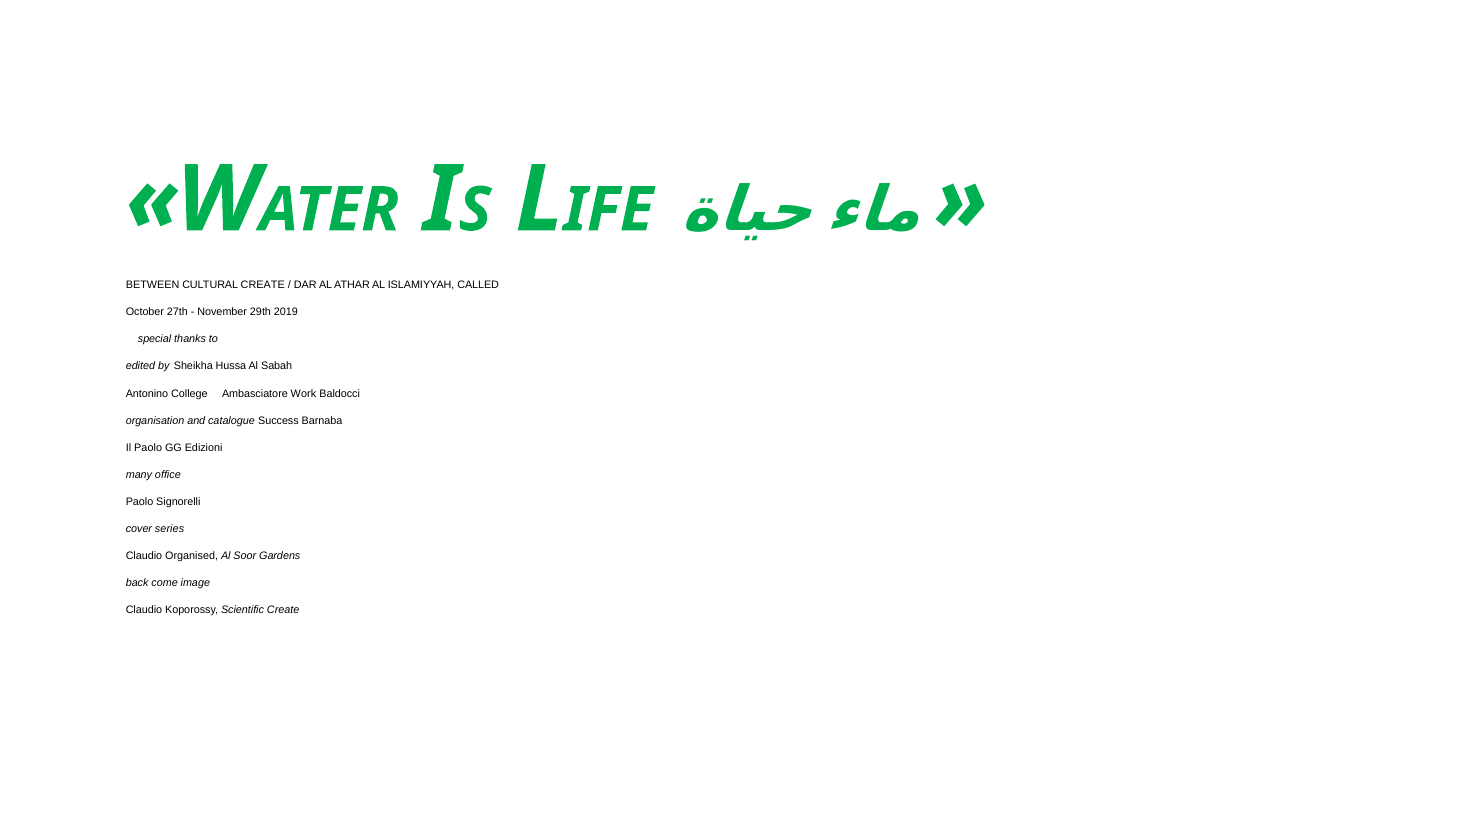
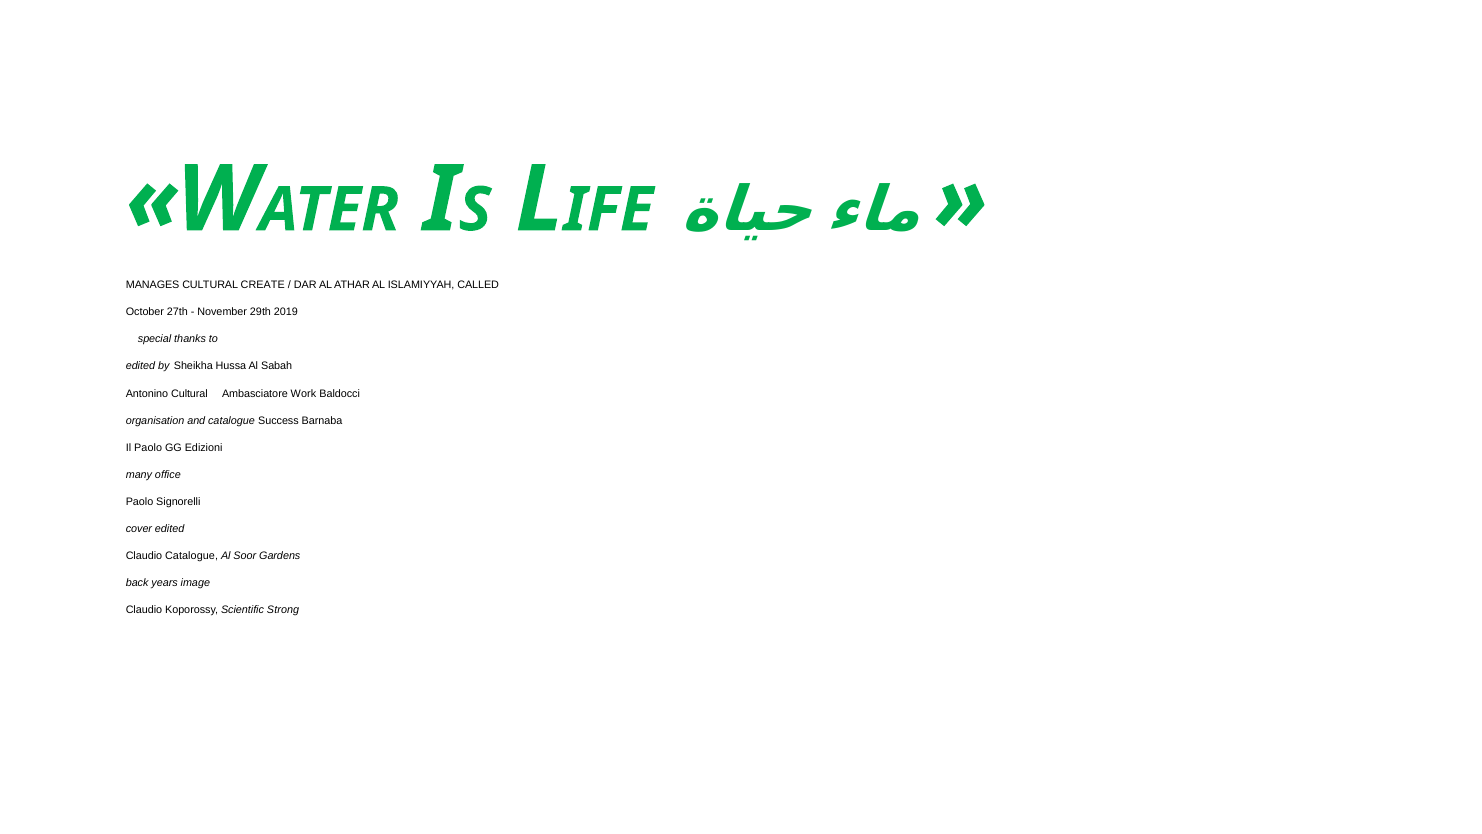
BETWEEN: BETWEEN -> MANAGES
Antonino College: College -> Cultural
cover series: series -> edited
Claudio Organised: Organised -> Catalogue
come: come -> years
Scientific Create: Create -> Strong
